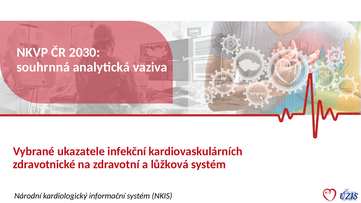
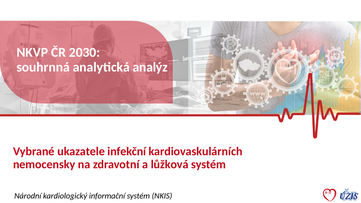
vaziva: vaziva -> analýz
zdravotnické: zdravotnické -> nemocensky
